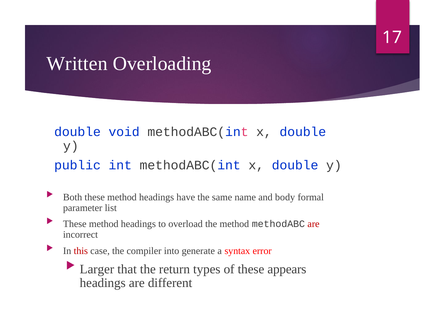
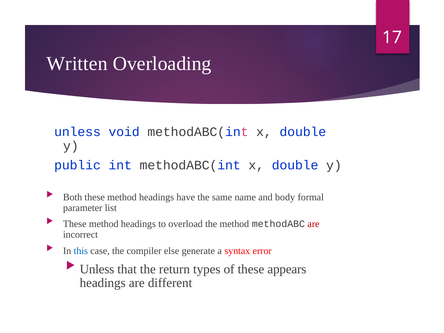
double at (77, 132): double -> unless
this colour: red -> blue
into: into -> else
Larger at (97, 269): Larger -> Unless
